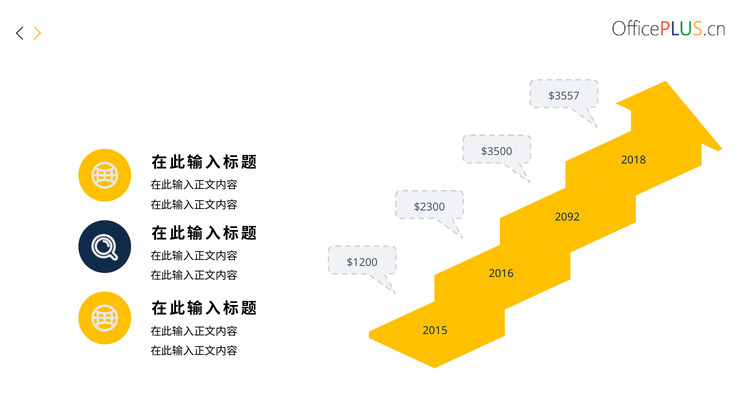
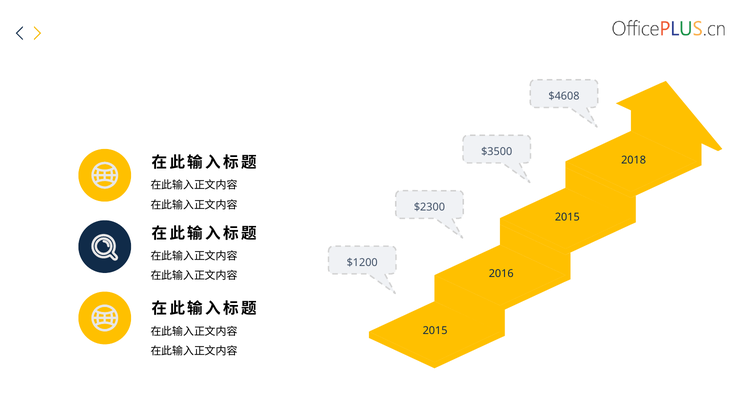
$3557: $3557 -> $4608
2092 at (567, 217): 2092 -> 2015
